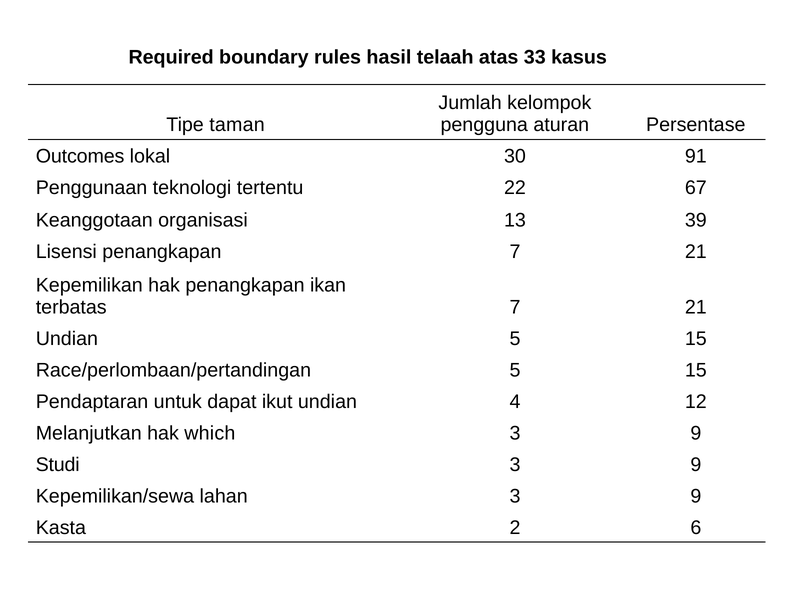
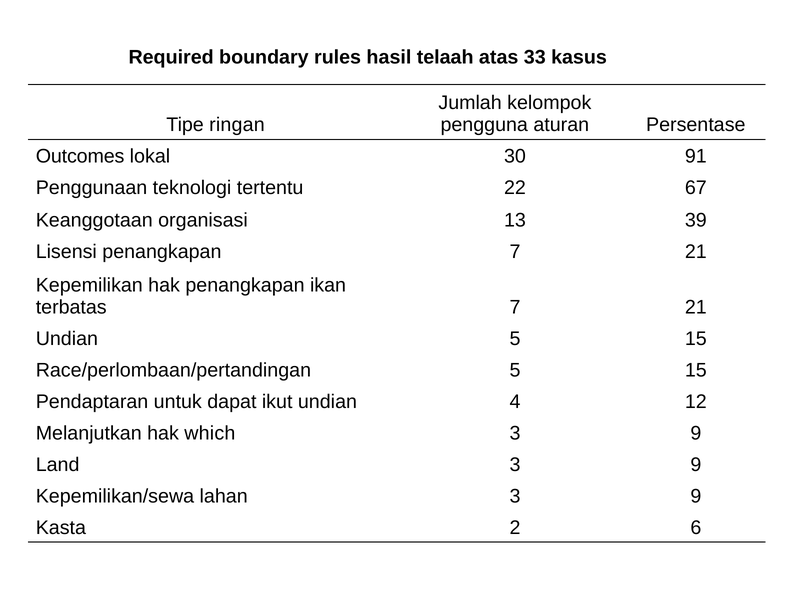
taman: taman -> ringan
Studi: Studi -> Land
